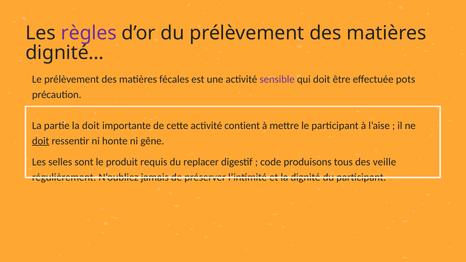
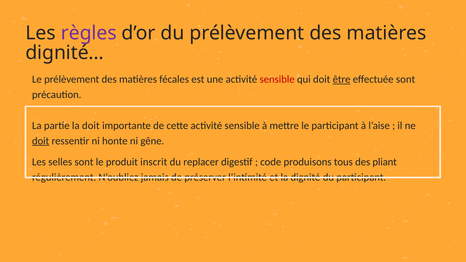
sensible at (277, 79) colour: purple -> red
être underline: none -> present
effectuée pots: pots -> sont
cette activité contient: contient -> sensible
requis: requis -> inscrit
veille: veille -> pliant
